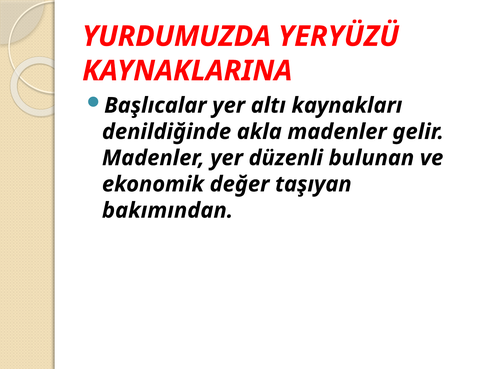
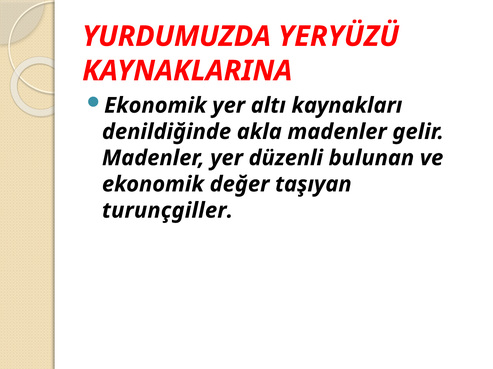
Başlıcalar at (155, 106): Başlıcalar -> Ekonomik
bakımından: bakımından -> turunçgiller
